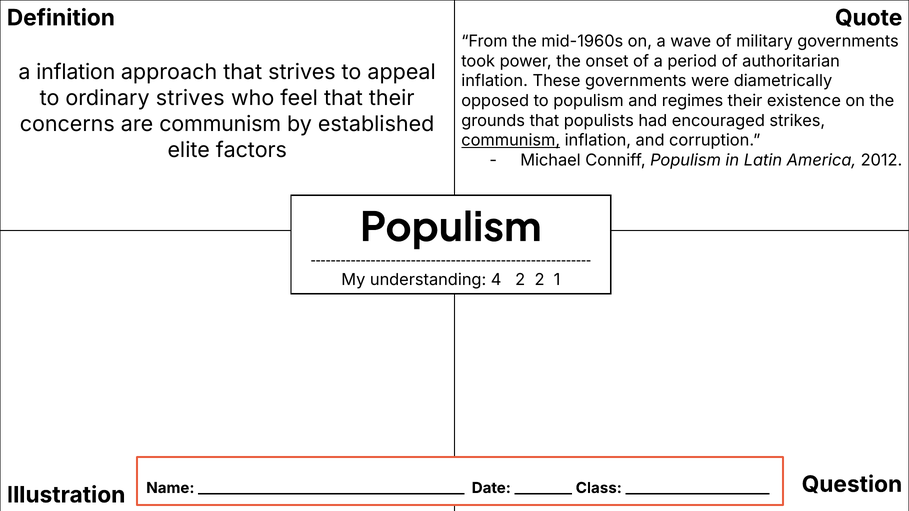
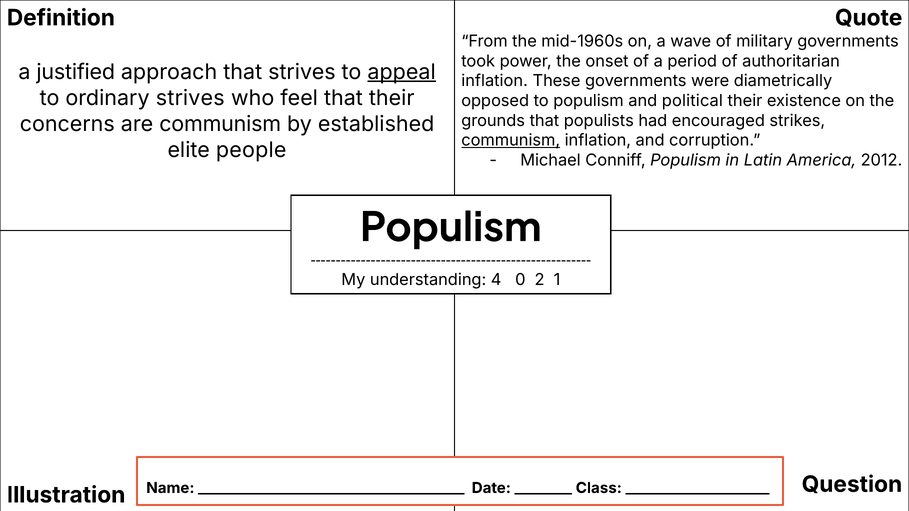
a inflation: inflation -> justified
appeal underline: none -> present
regimes: regimes -> political
factors: factors -> people
4 2: 2 -> 0
